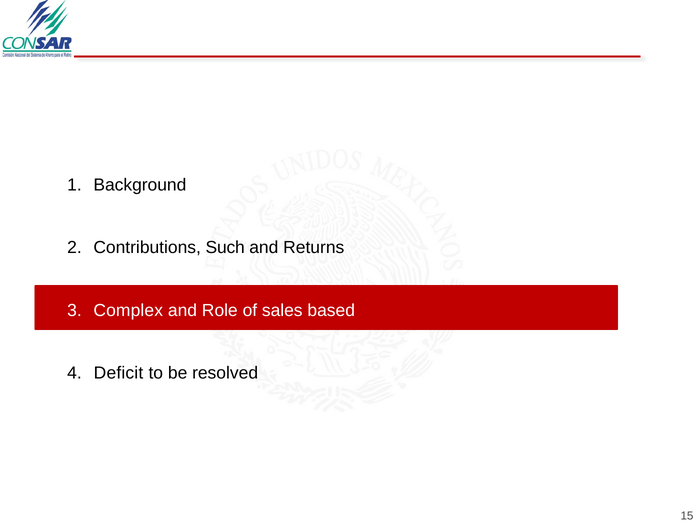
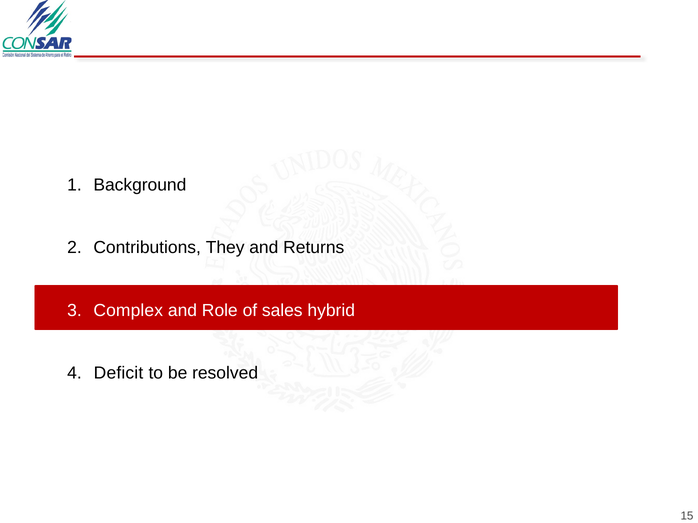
Such: Such -> They
based: based -> hybrid
